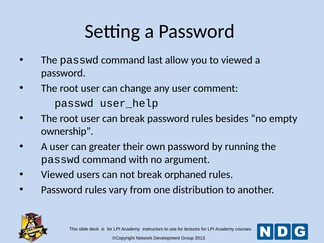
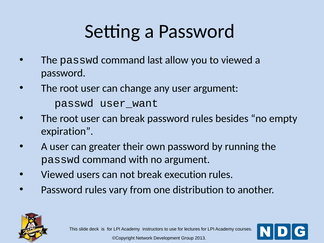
user comment: comment -> argument
user_help: user_help -> user_want
ownership: ownership -> expiration
orphaned: orphaned -> execution
